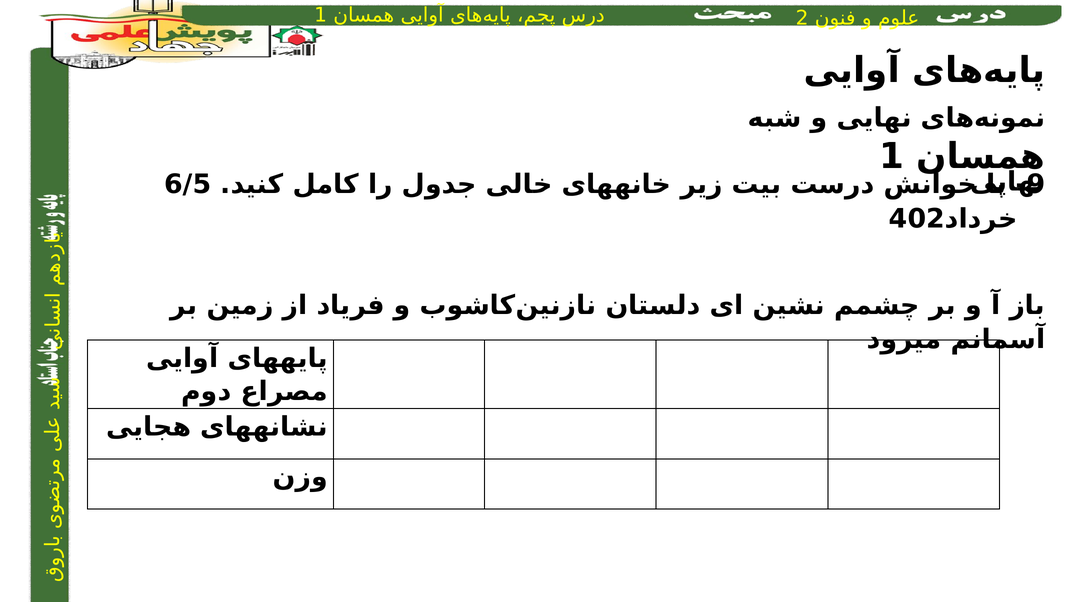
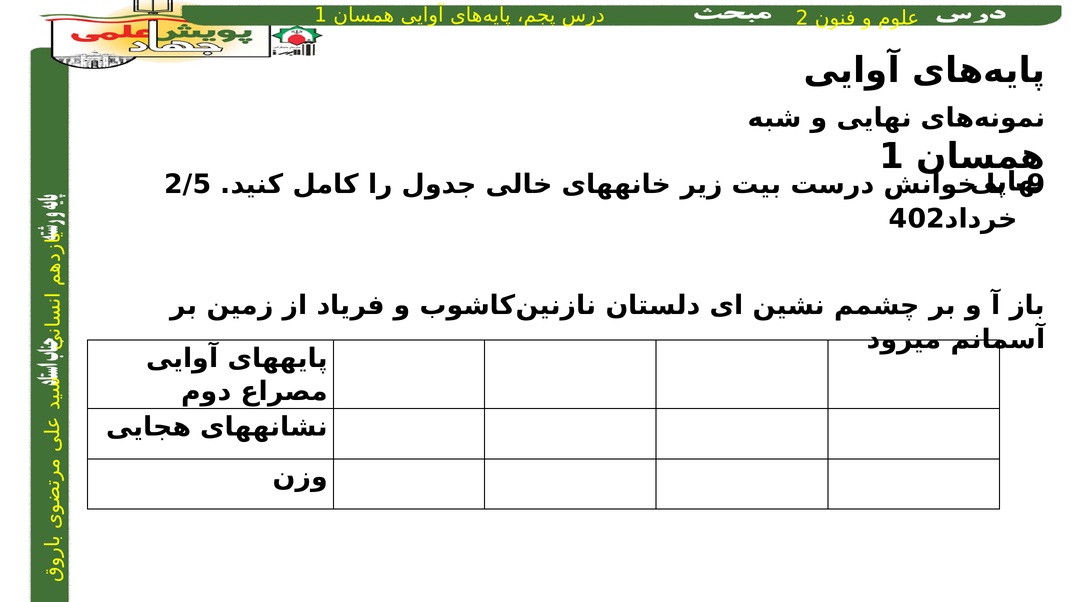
6/5: 6/5 -> 2/5
